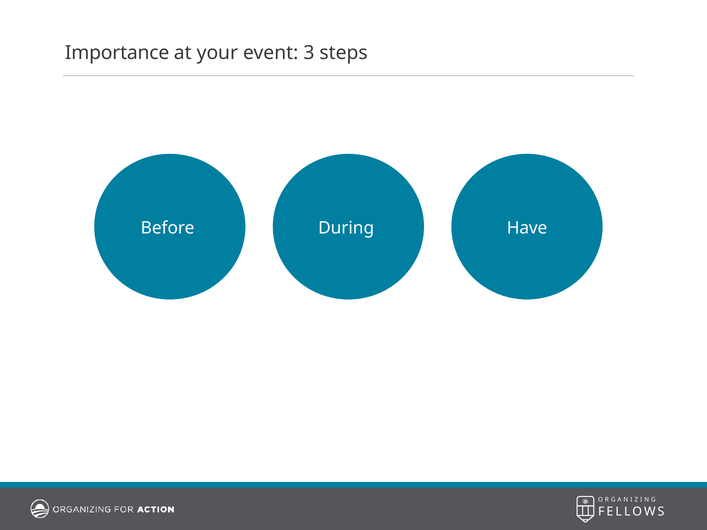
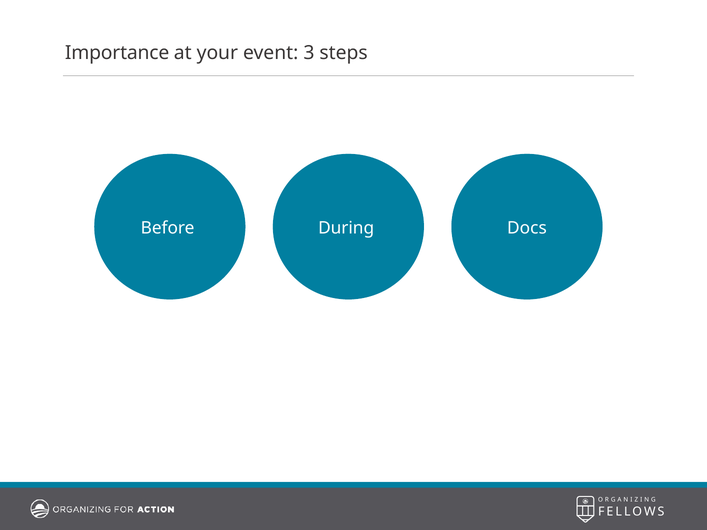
Have: Have -> Docs
